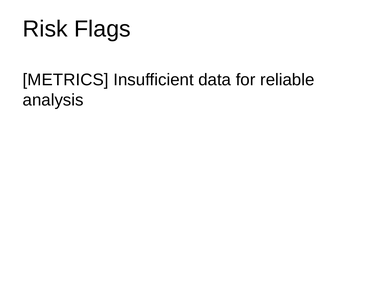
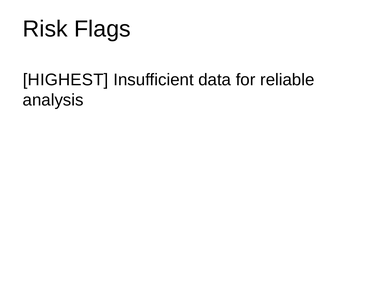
METRICS: METRICS -> HIGHEST
